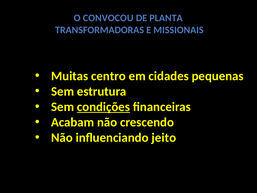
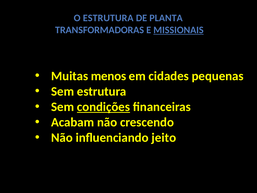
O CONVOCOU: CONVOCOU -> ESTRUTURA
MISSIONAIS underline: none -> present
centro: centro -> menos
